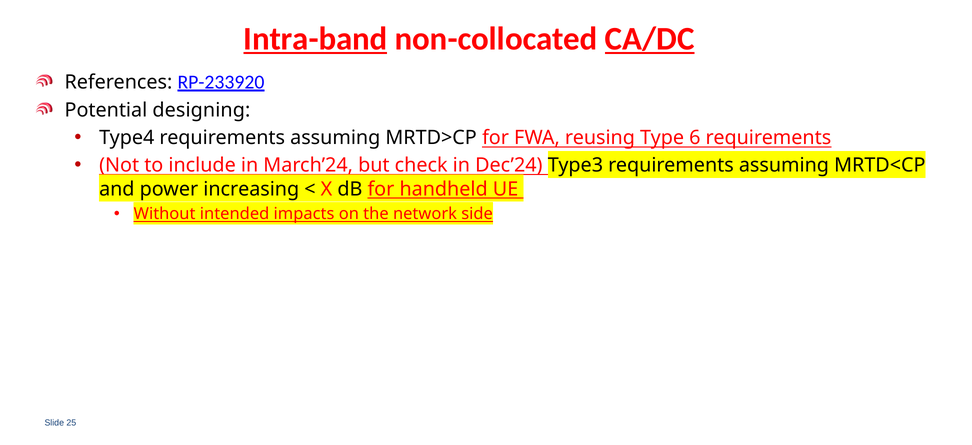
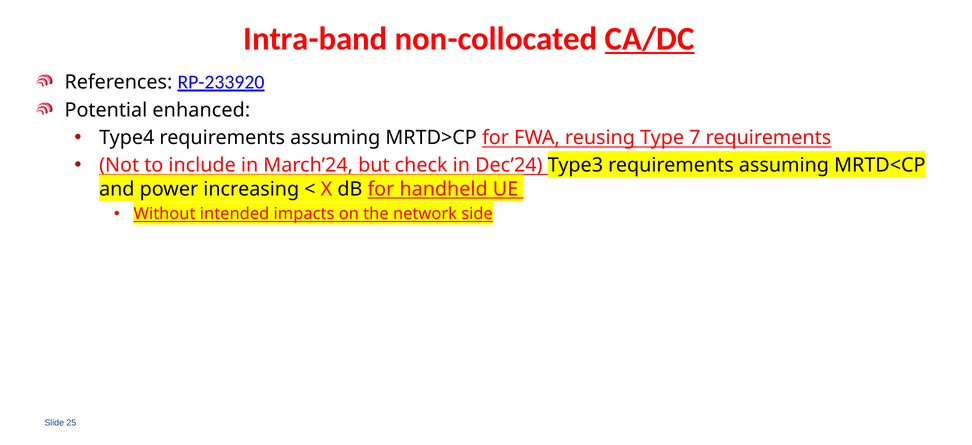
Intra-band underline: present -> none
designing: designing -> enhanced
6: 6 -> 7
